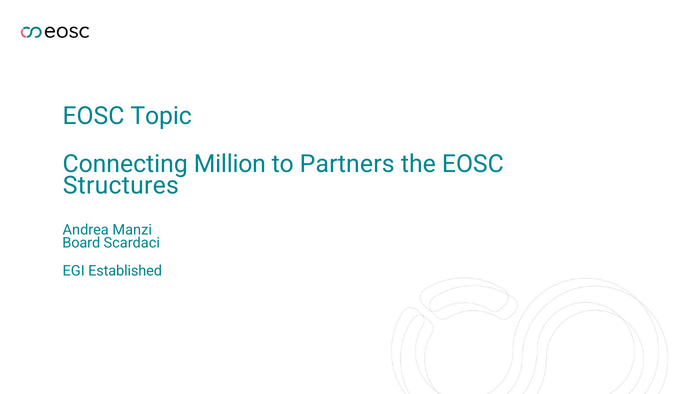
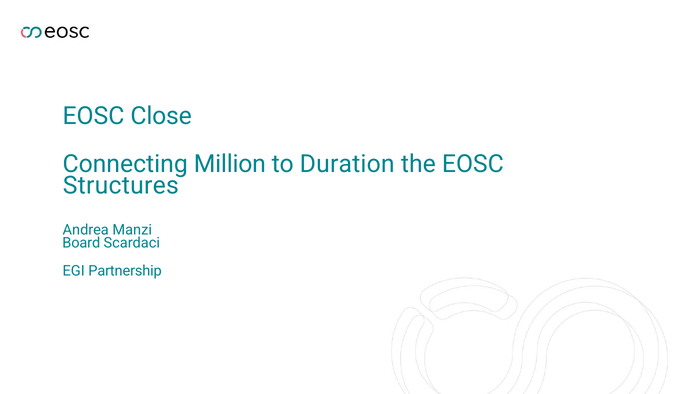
Topic: Topic -> Close
Partners: Partners -> Duration
Established: Established -> Partnership
